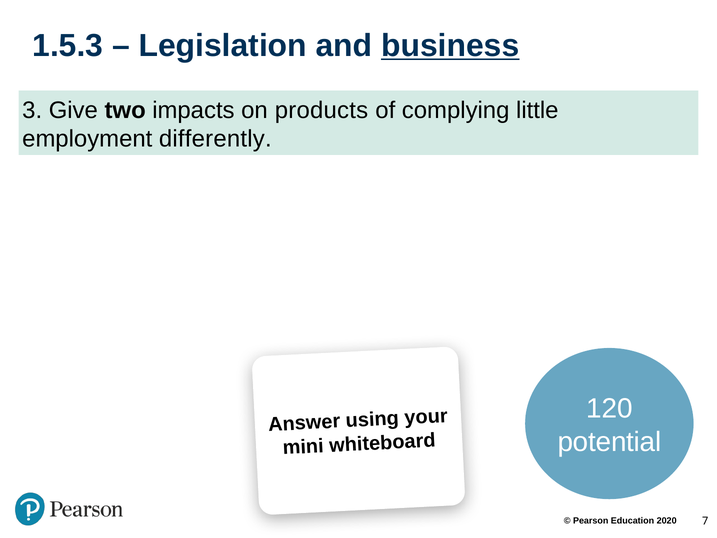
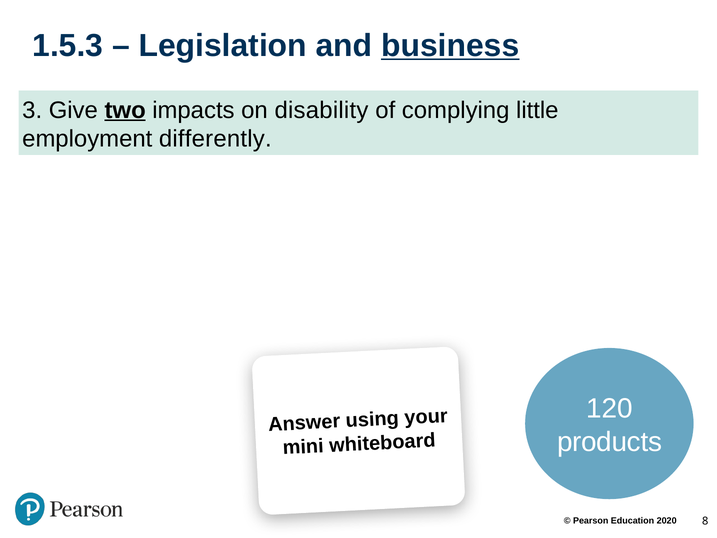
two underline: none -> present
products: products -> disability
potential: potential -> products
7: 7 -> 8
